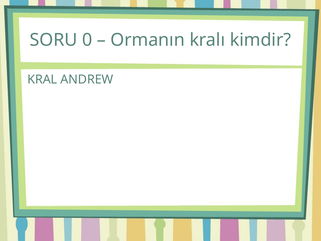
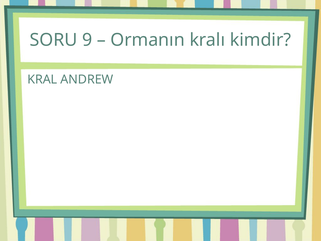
0: 0 -> 9
